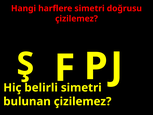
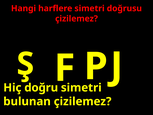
belirli: belirli -> doğru
